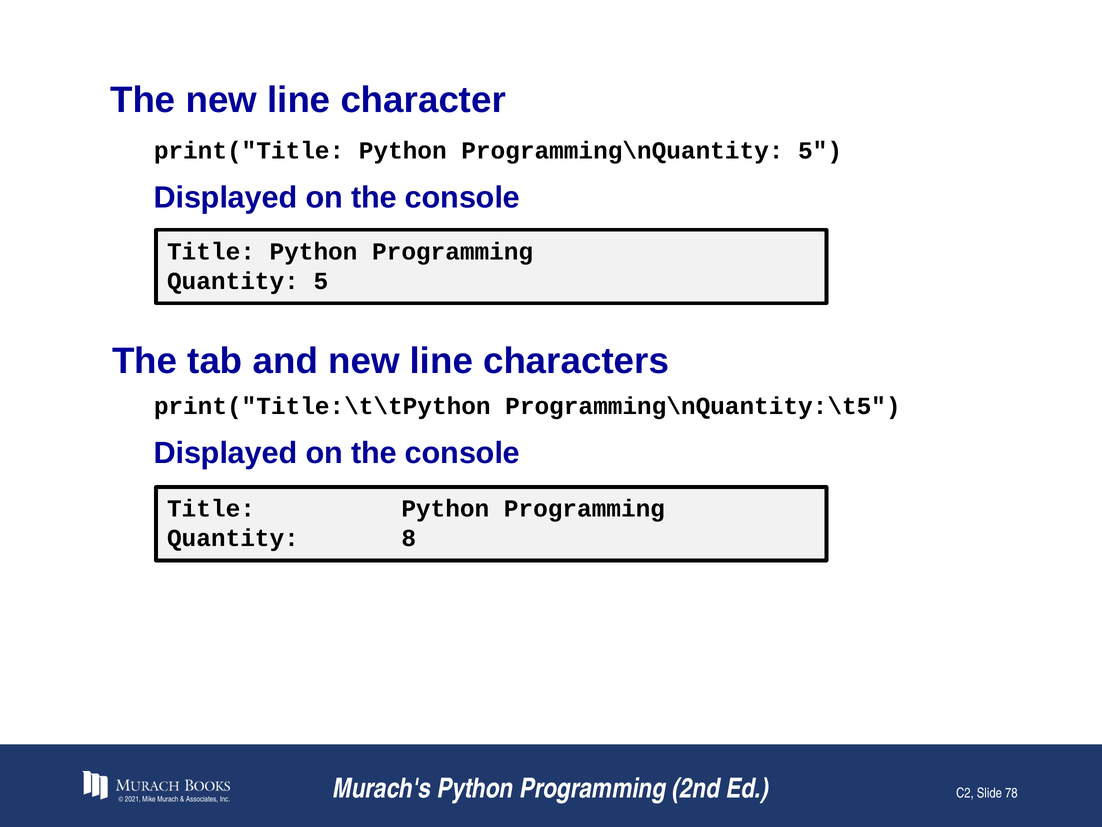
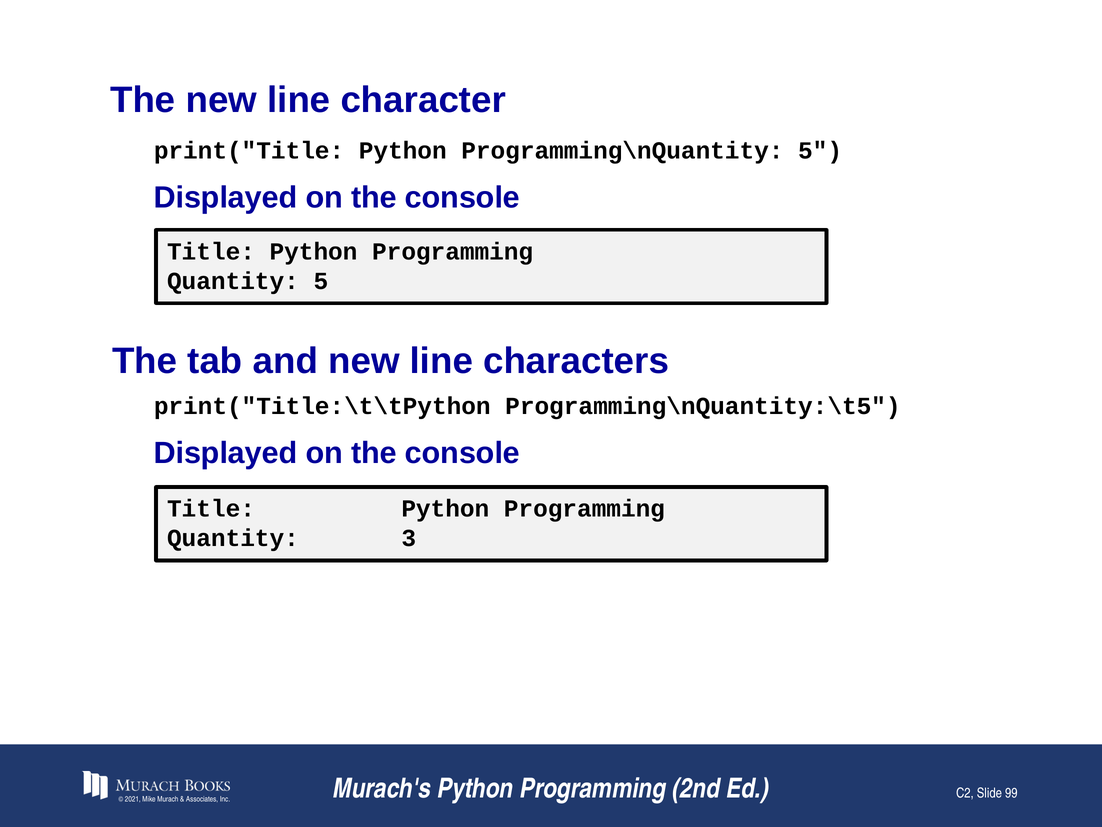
8: 8 -> 3
78: 78 -> 99
